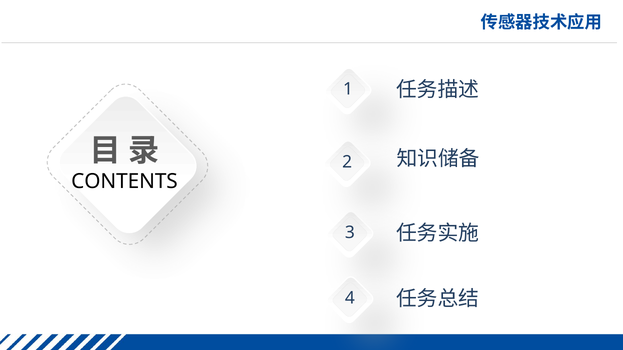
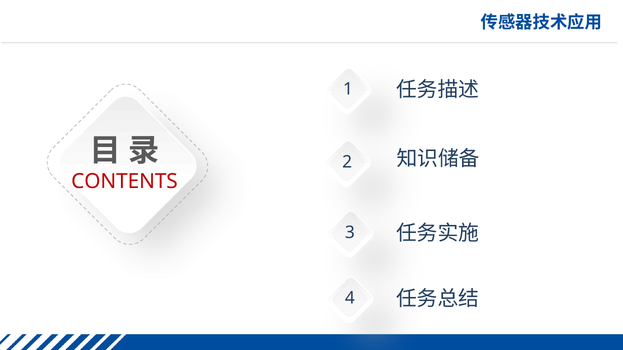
CONTENTS colour: black -> red
